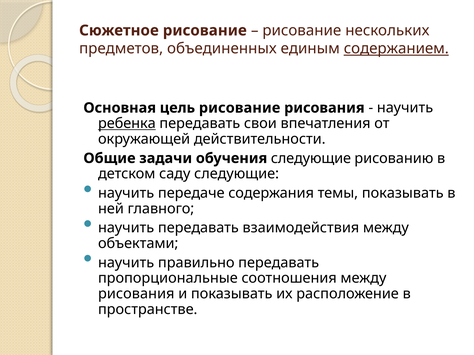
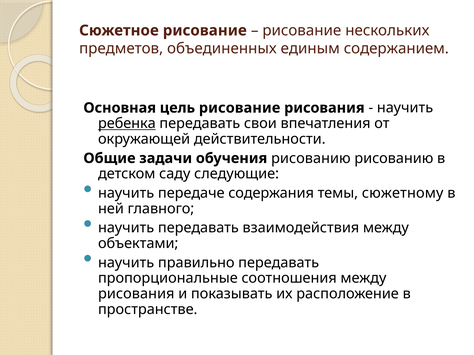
содержанием underline: present -> none
обучения следующие: следующие -> рисованию
темы показывать: показывать -> сюжетному
